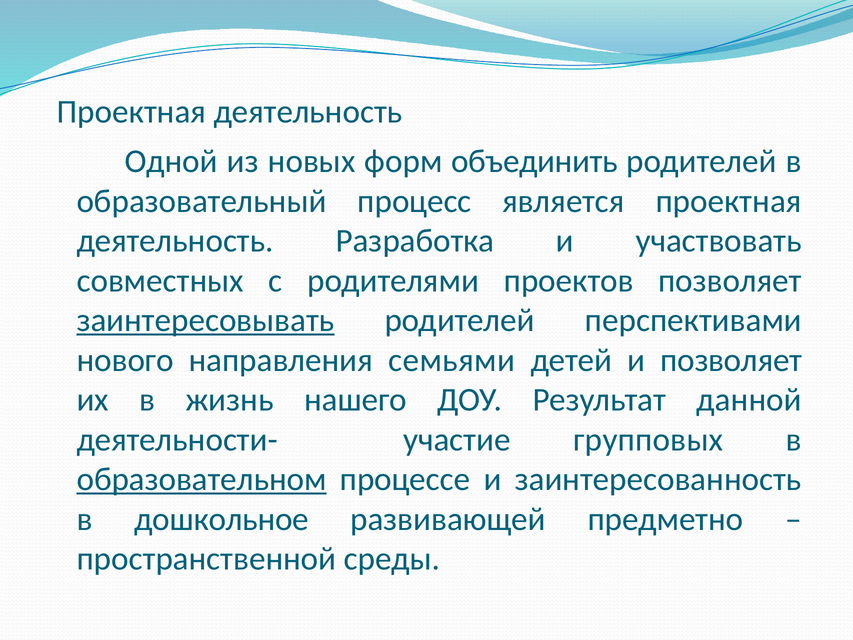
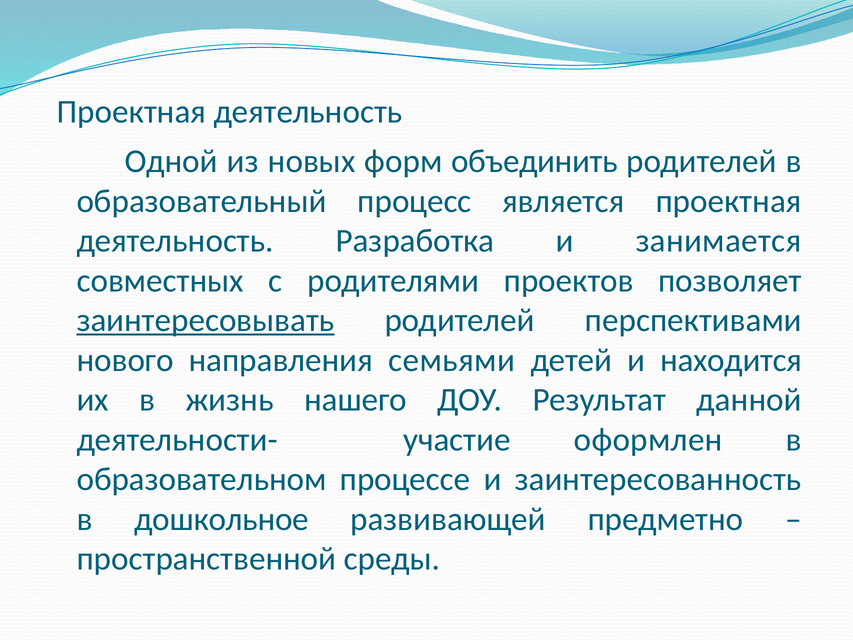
участвовать: участвовать -> занимается
и позволяет: позволяет -> находится
групповых: групповых -> оформлен
образовательном underline: present -> none
